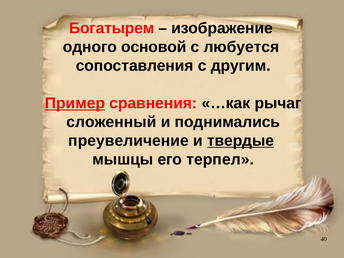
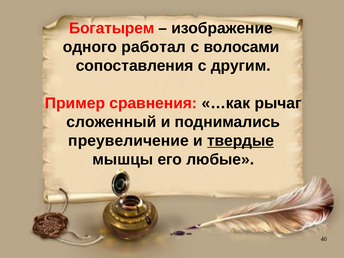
основой: основой -> работал
любуется: любуется -> волосами
Пример underline: present -> none
терпел: терпел -> любые
